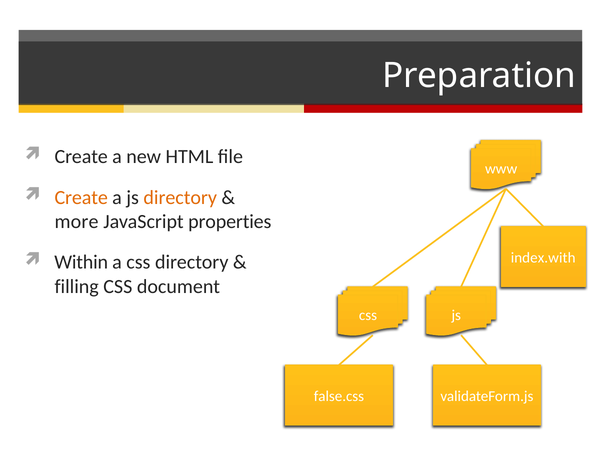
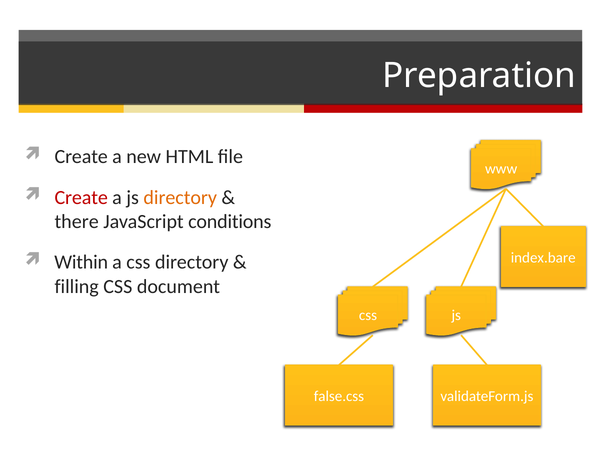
Create at (81, 197) colour: orange -> red
more: more -> there
properties: properties -> conditions
index.with: index.with -> index.bare
